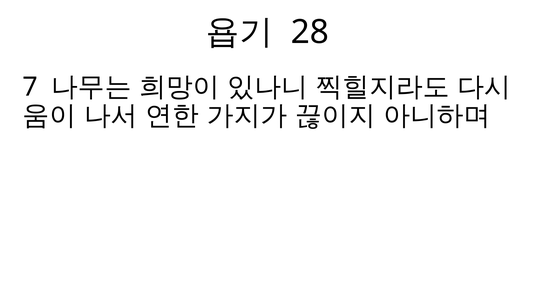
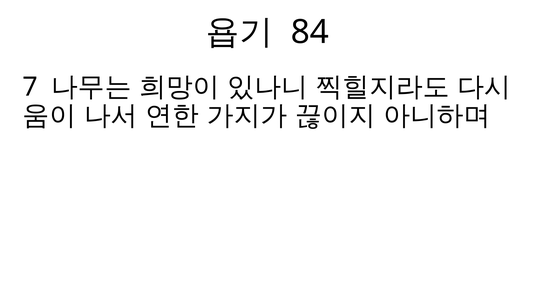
28: 28 -> 84
